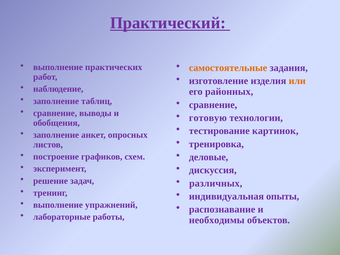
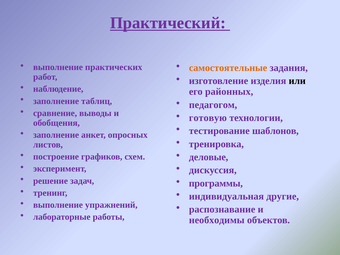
или colour: orange -> black
сравнение at (213, 105): сравнение -> педагогом
картинок: картинок -> шаблонов
различных: различных -> программы
опыты: опыты -> другие
